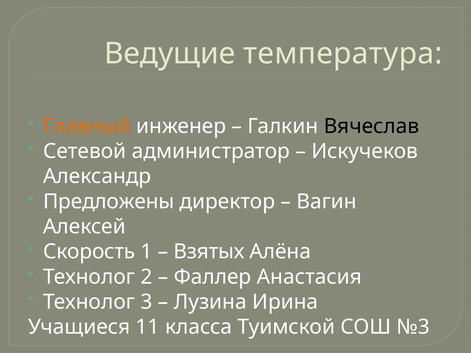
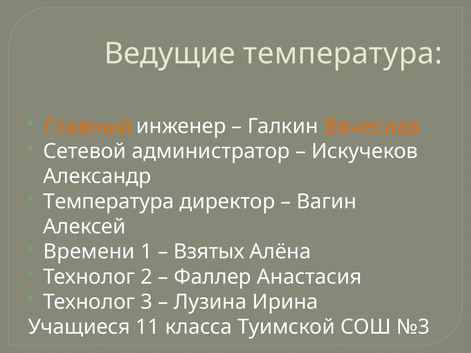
Вячеслав colour: black -> orange
Предложены at (109, 202): Предложены -> Температура
Скорость: Скорость -> Времени
